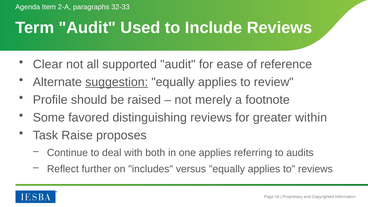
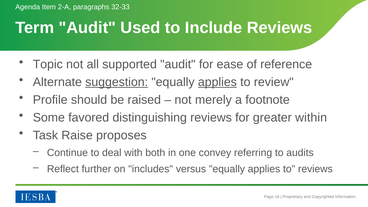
Clear: Clear -> Topic
applies at (217, 82) underline: none -> present
one applies: applies -> convey
